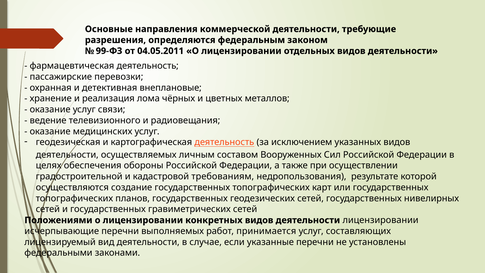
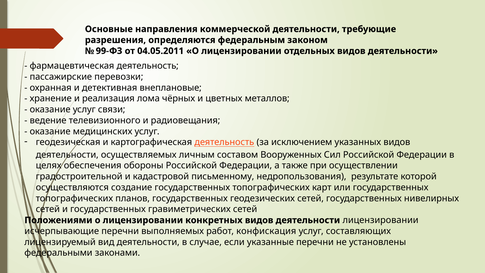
требованиям: требованиям -> письменному
принимается: принимается -> конфискация
